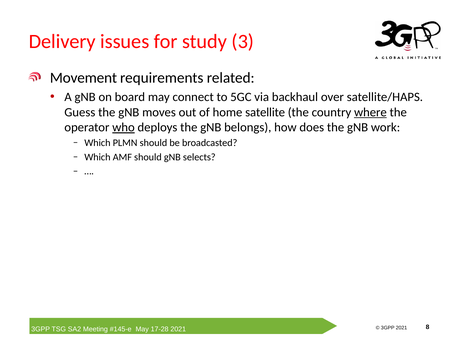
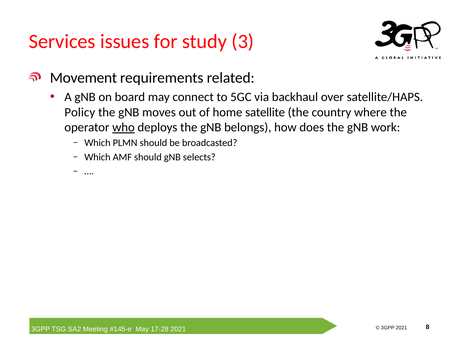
Delivery: Delivery -> Services
Guess: Guess -> Policy
where underline: present -> none
